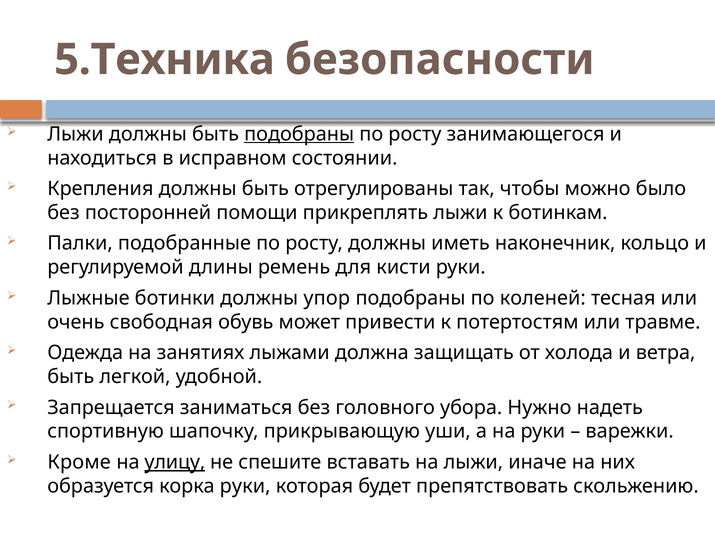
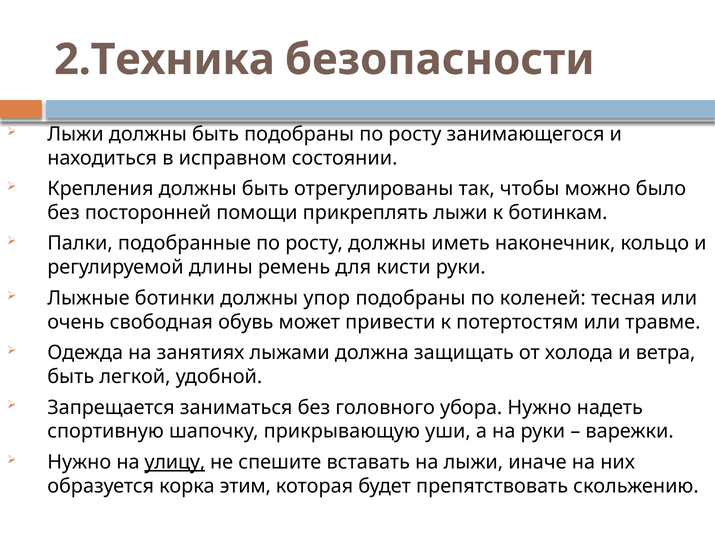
5.Техника: 5.Техника -> 2.Техника
подобраны at (299, 134) underline: present -> none
Кроме at (79, 462): Кроме -> Нужно
корка руки: руки -> этим
